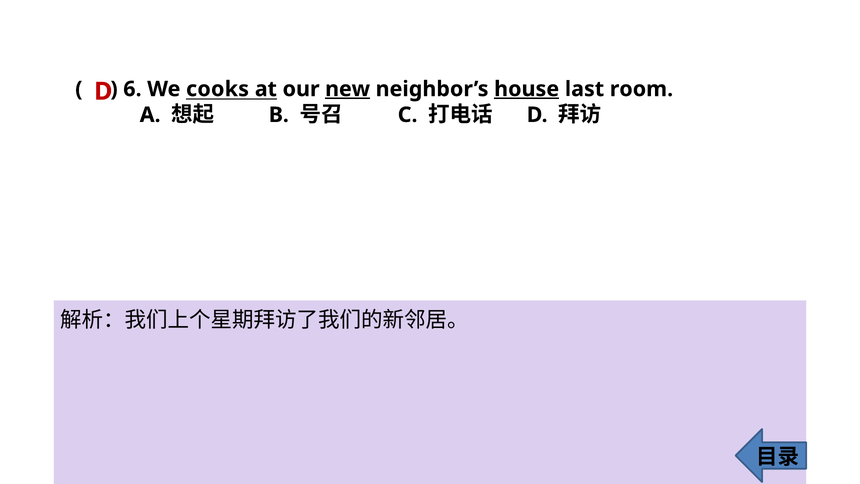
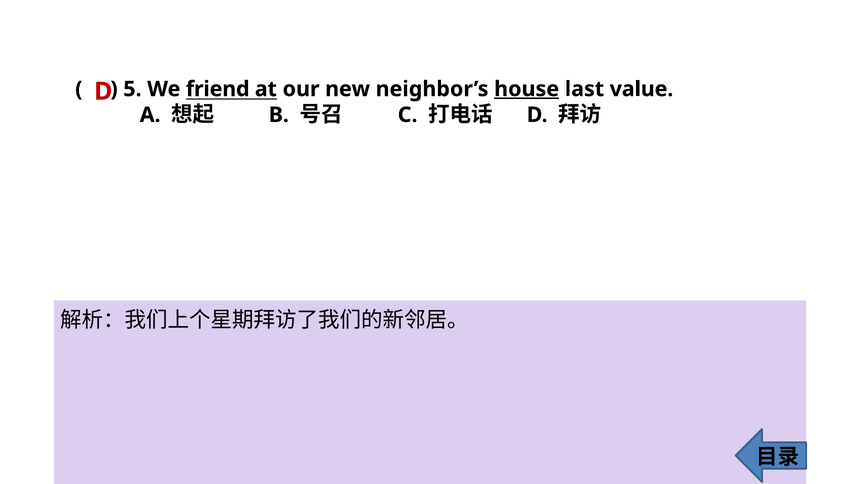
6: 6 -> 5
cooks: cooks -> friend
new underline: present -> none
room: room -> value
